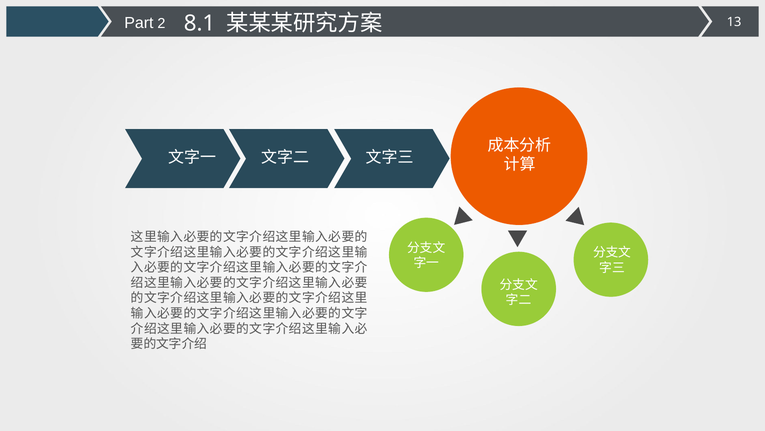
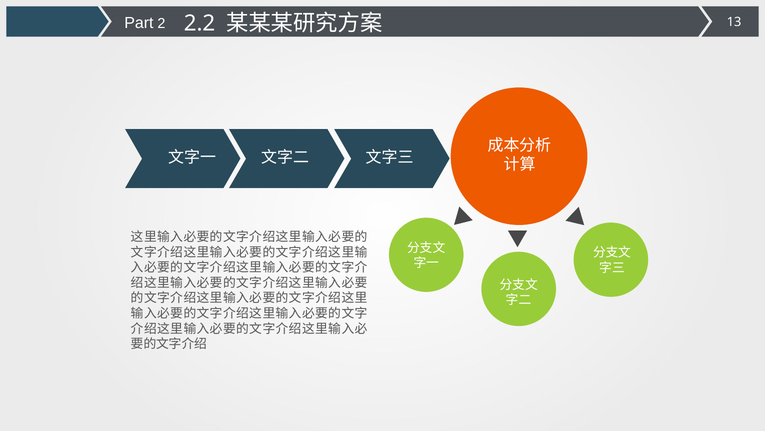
8.1: 8.1 -> 2.2
